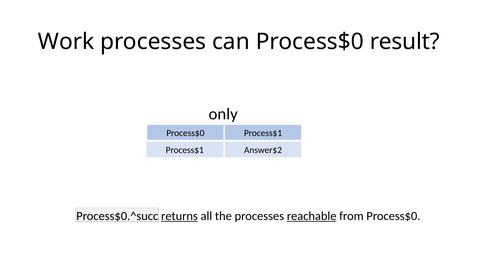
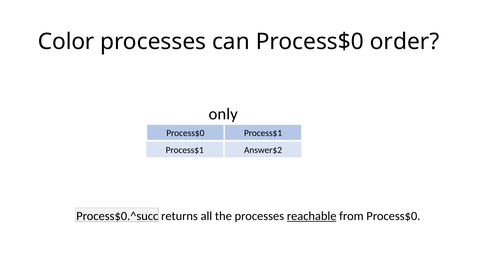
Work: Work -> Color
result: result -> order
returns underline: present -> none
